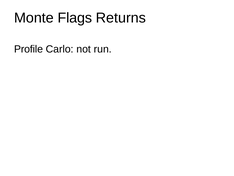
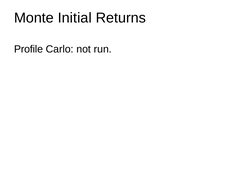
Flags: Flags -> Initial
